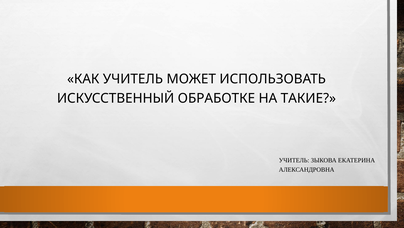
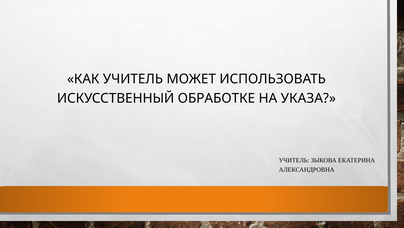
ТАКИЕ: ТАКИЕ -> УКАЗА
